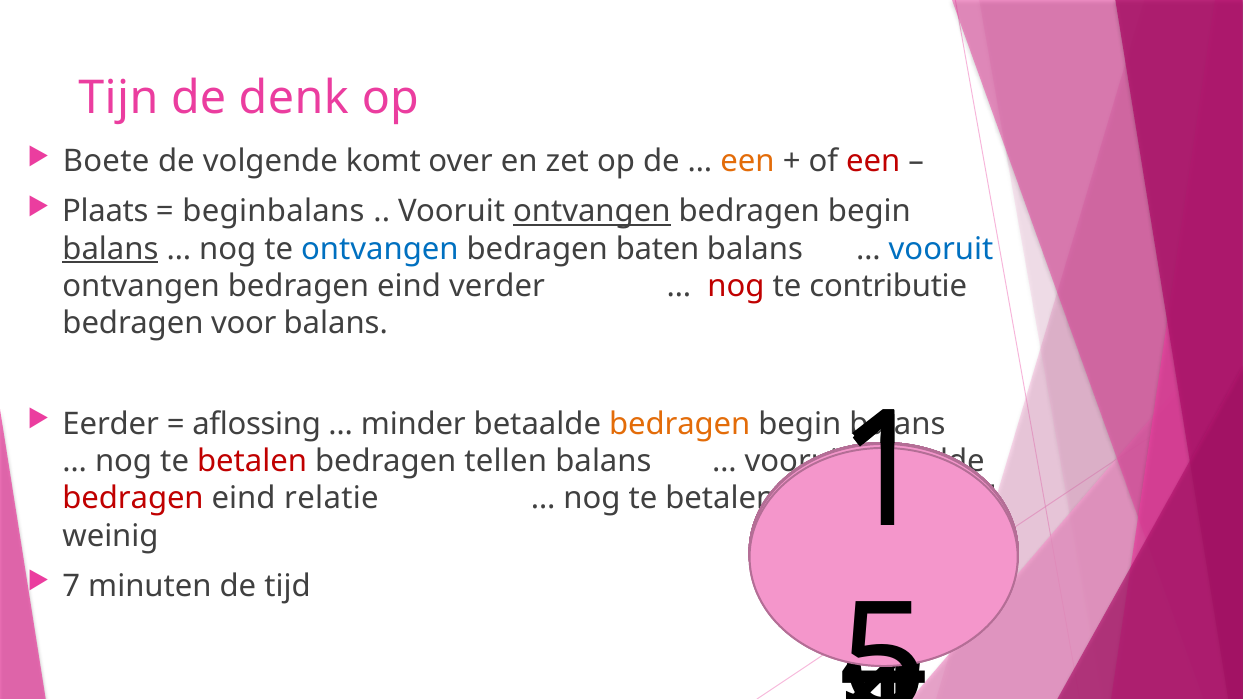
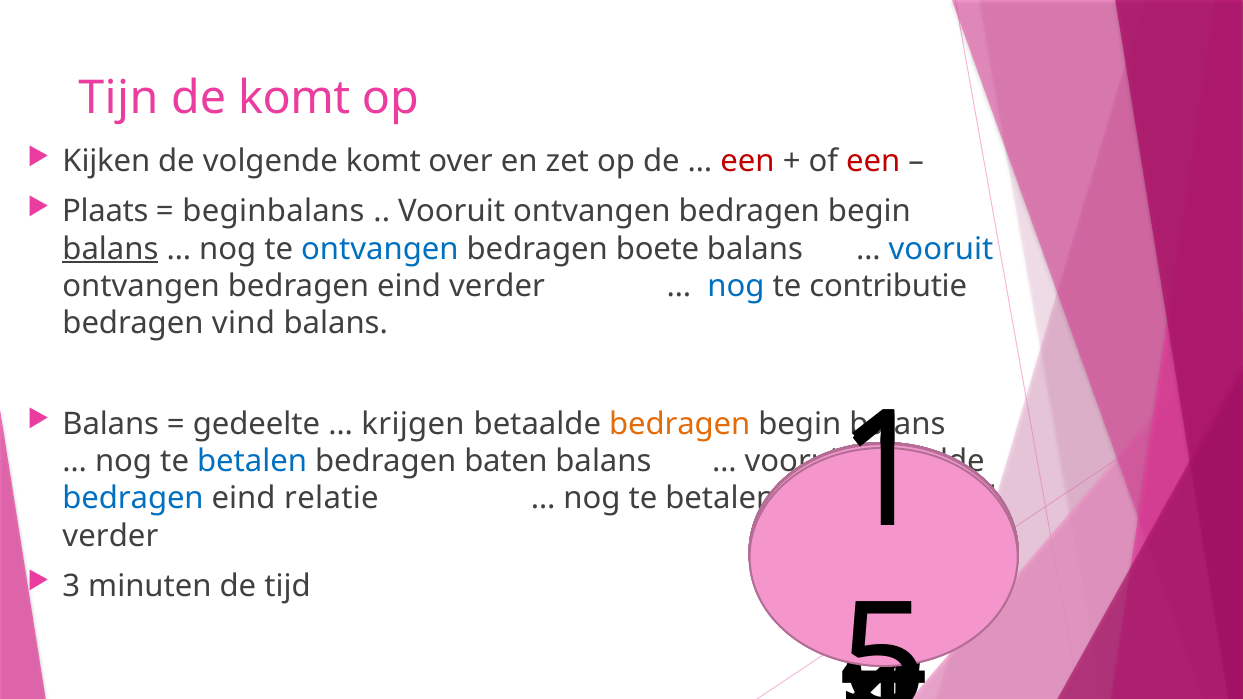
de denk: denk -> komt
Boete: Boete -> Kijken
een at (748, 161) colour: orange -> red
ontvangen at (592, 212) underline: present -> none
baten: baten -> boete
nog at (736, 286) colour: red -> blue
voor: voor -> vind
Eerder at (111, 424): Eerder -> Balans
aflossing: aflossing -> gedeelte
minder: minder -> krijgen
betalen at (252, 461) colour: red -> blue
tellen: tellen -> baten
bedragen at (133, 499) colour: red -> blue
weinig at (110, 536): weinig -> verder
7 at (71, 586): 7 -> 3
